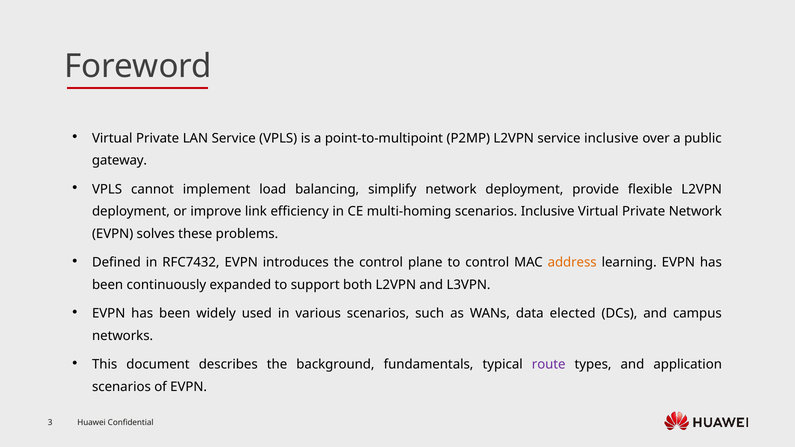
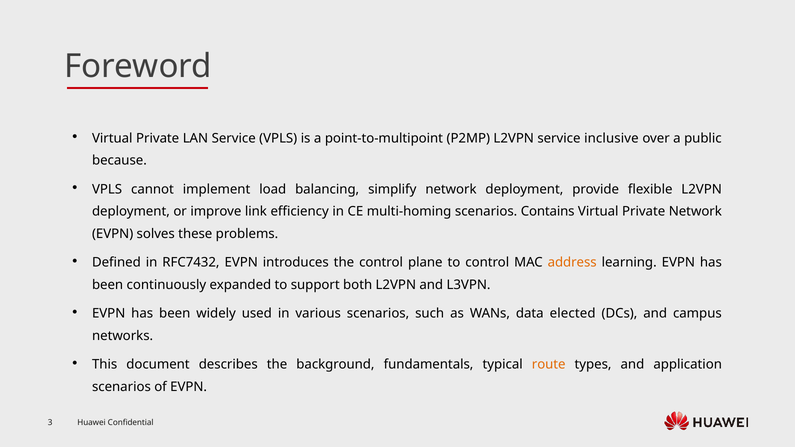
gateway: gateway -> because
scenarios Inclusive: Inclusive -> Contains
route colour: purple -> orange
